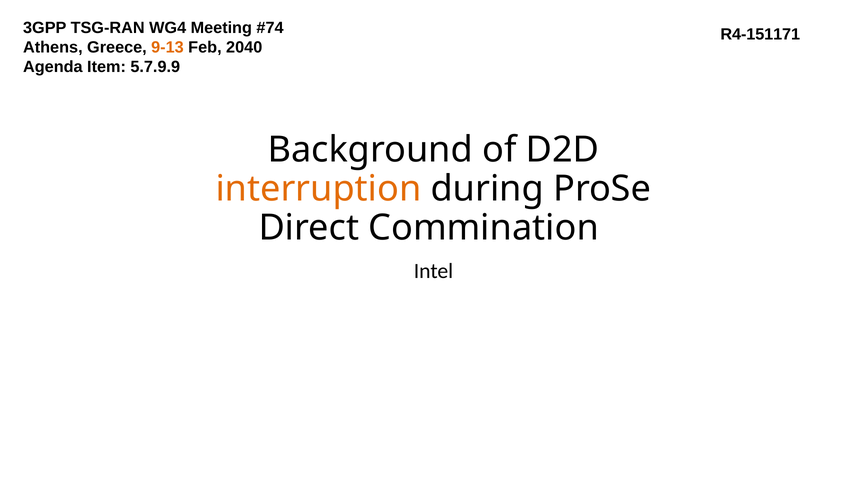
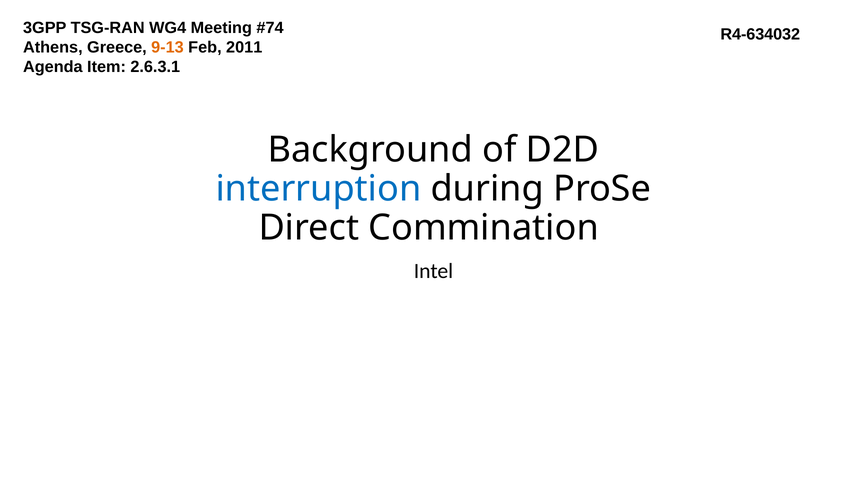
R4-151171: R4-151171 -> R4-634032
2040: 2040 -> 2011
5.7.9.9: 5.7.9.9 -> 2.6.3.1
interruption colour: orange -> blue
